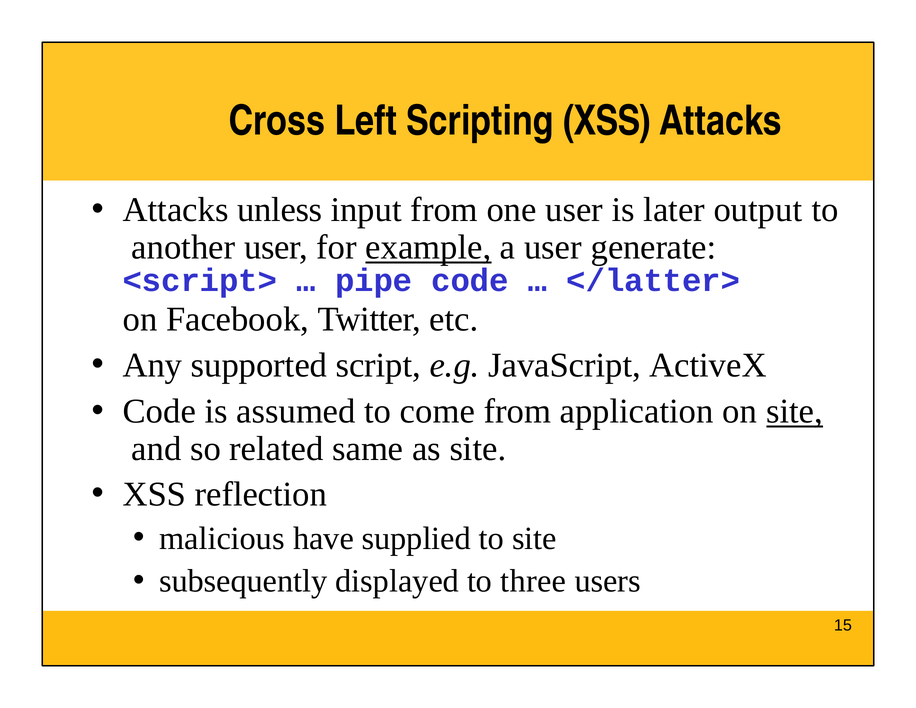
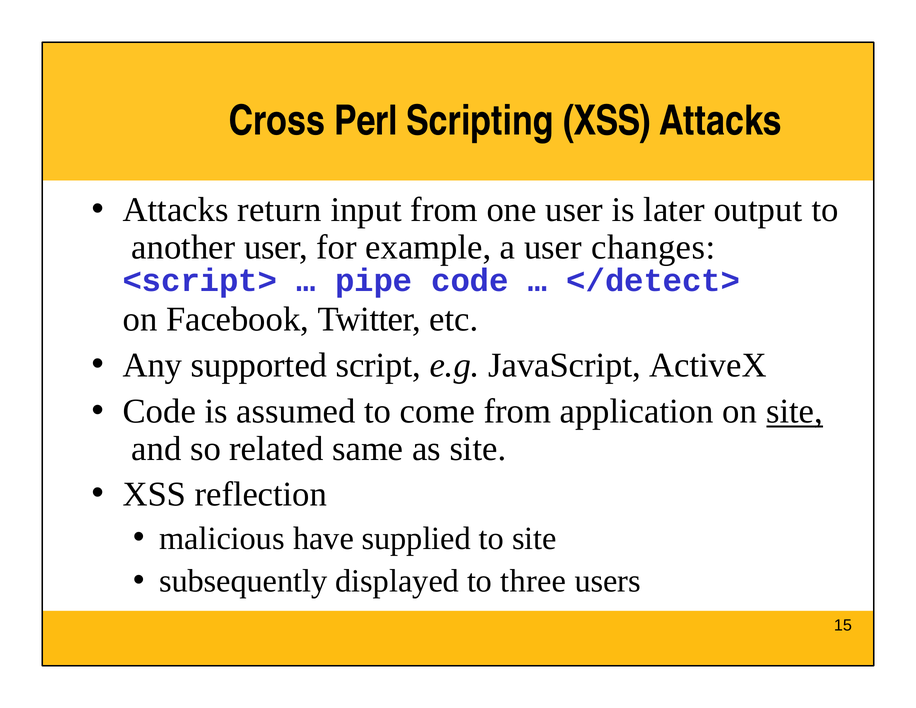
Left: Left -> Perl
unless: unless -> return
example underline: present -> none
generate: generate -> changes
</latter>: </latter> -> </detect>
